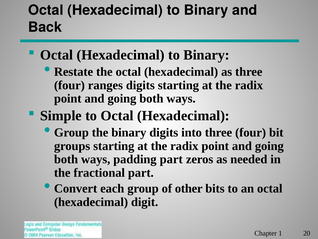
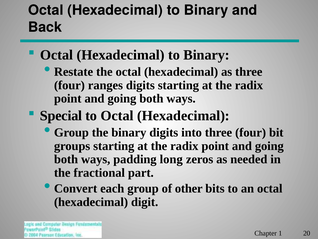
Simple: Simple -> Special
padding part: part -> long
